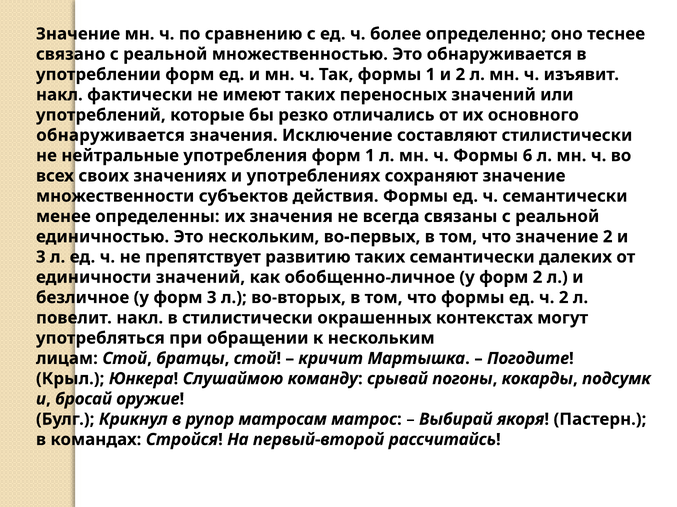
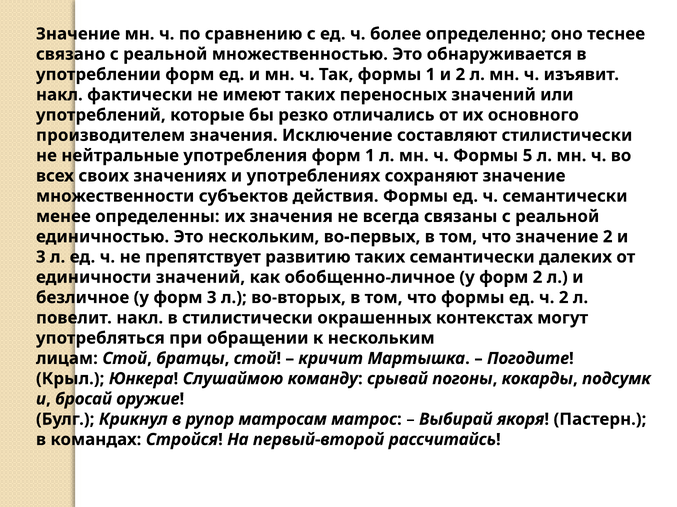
обнаруживается at (111, 135): обнаруживается -> производителем
6: 6 -> 5
